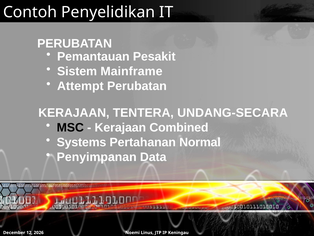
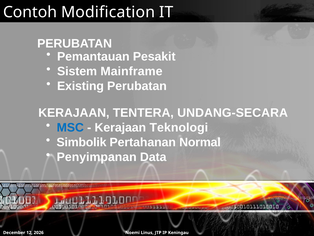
Penyelidikan: Penyelidikan -> Modification
Attempt: Attempt -> Existing
MSC colour: black -> blue
Combined: Combined -> Teknologi
Systems: Systems -> Simbolik
